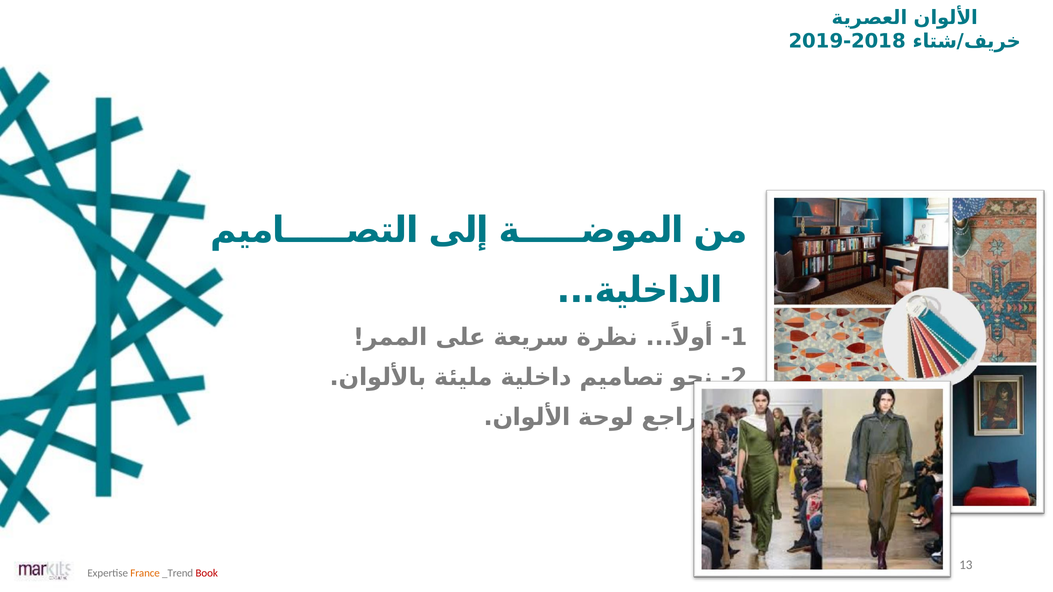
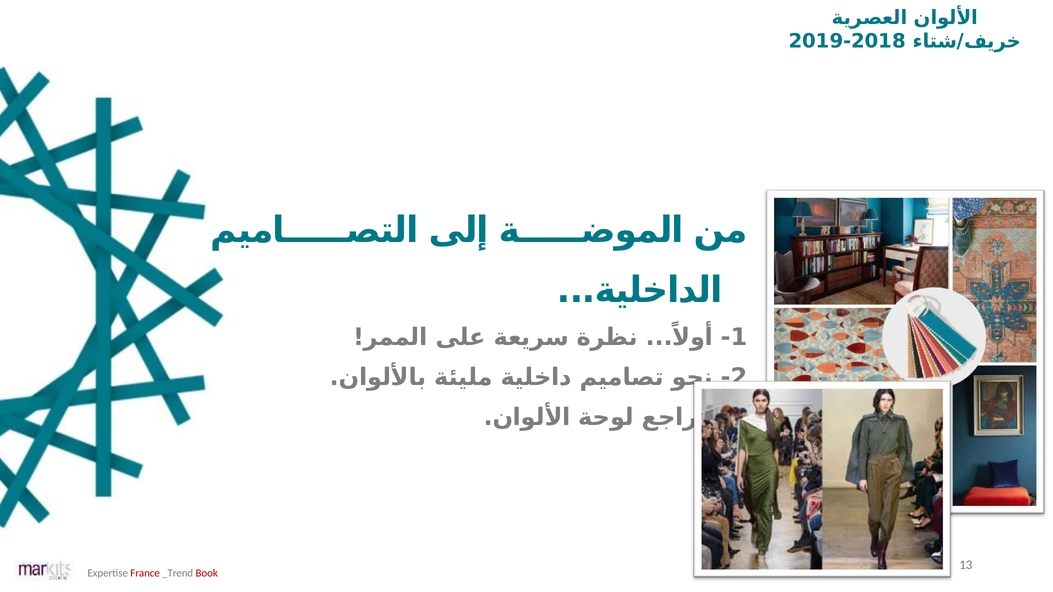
France colour: orange -> red
